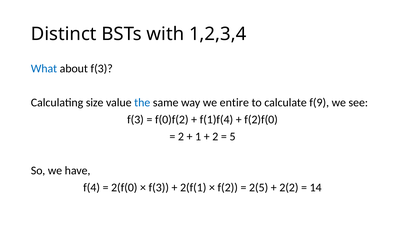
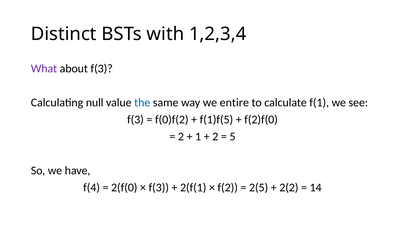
What colour: blue -> purple
size: size -> null
f(9: f(9 -> f(1
f(1)f(4: f(1)f(4 -> f(1)f(5
